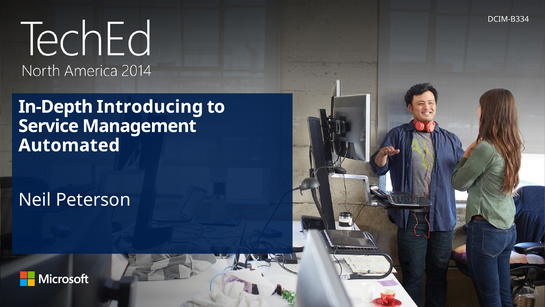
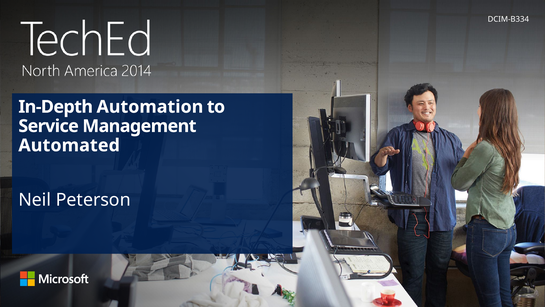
Introducing: Introducing -> Automation
